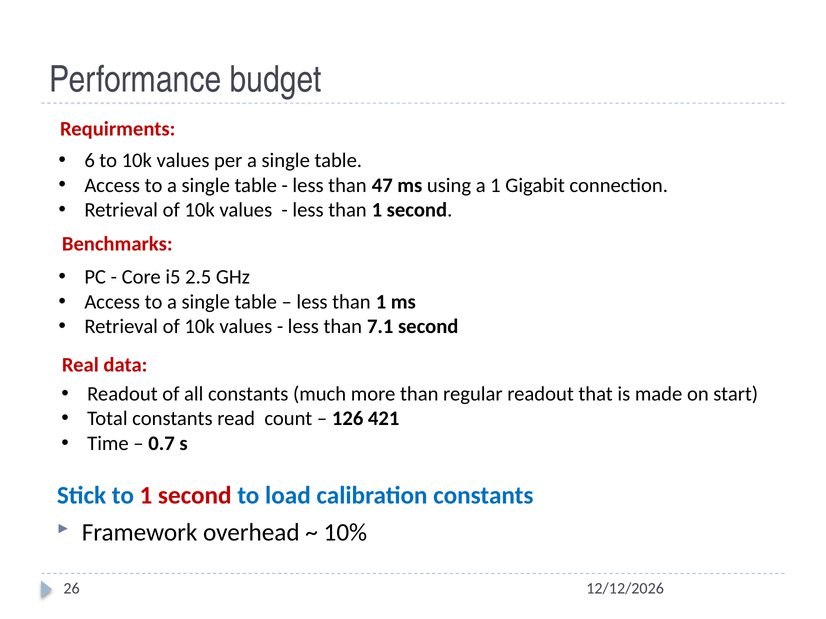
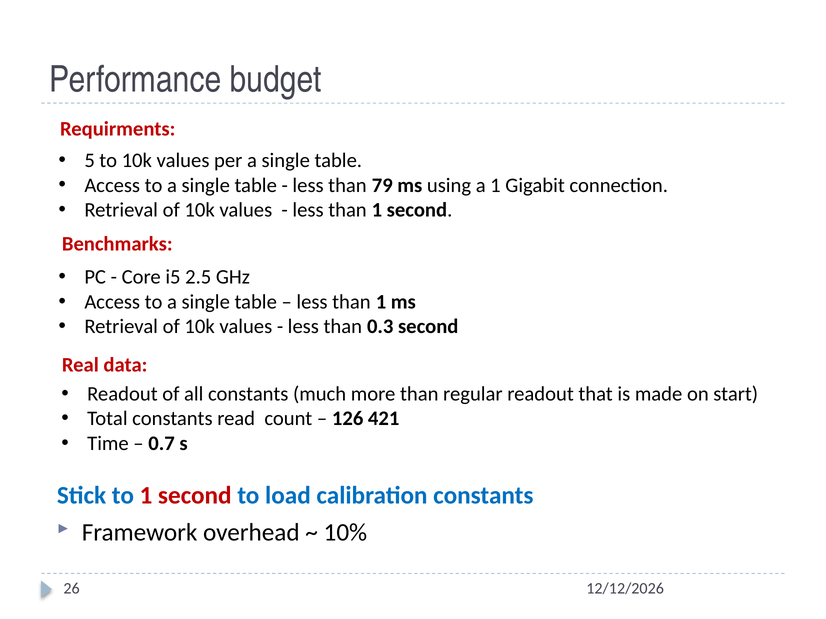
6: 6 -> 5
47: 47 -> 79
7.1: 7.1 -> 0.3
